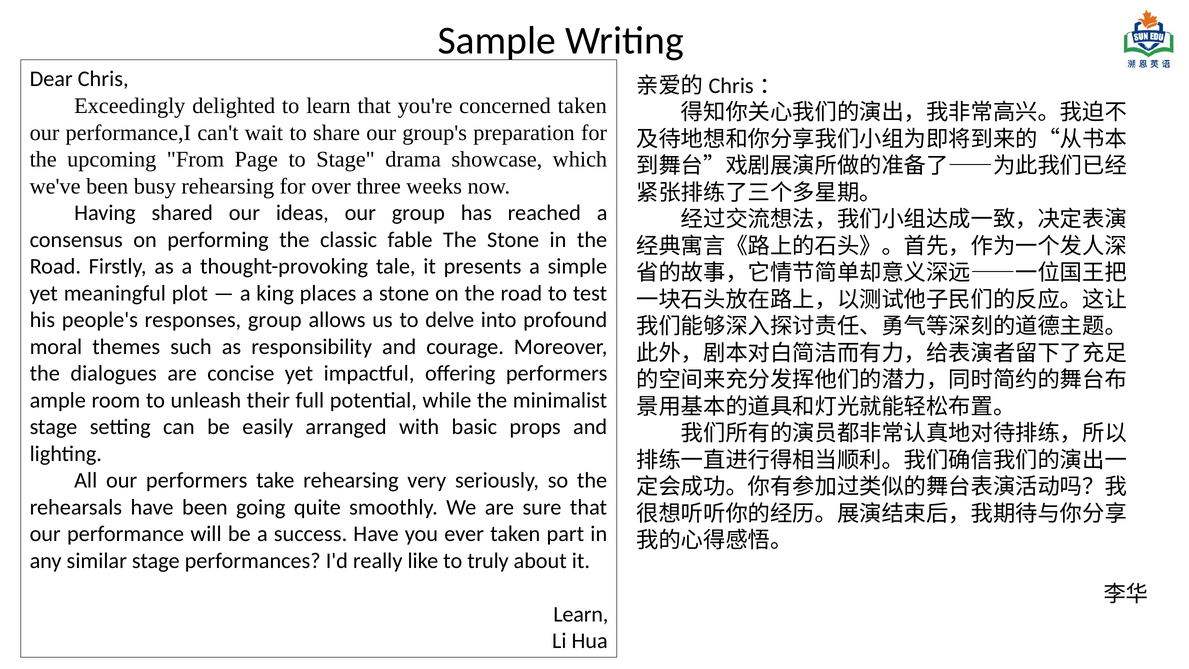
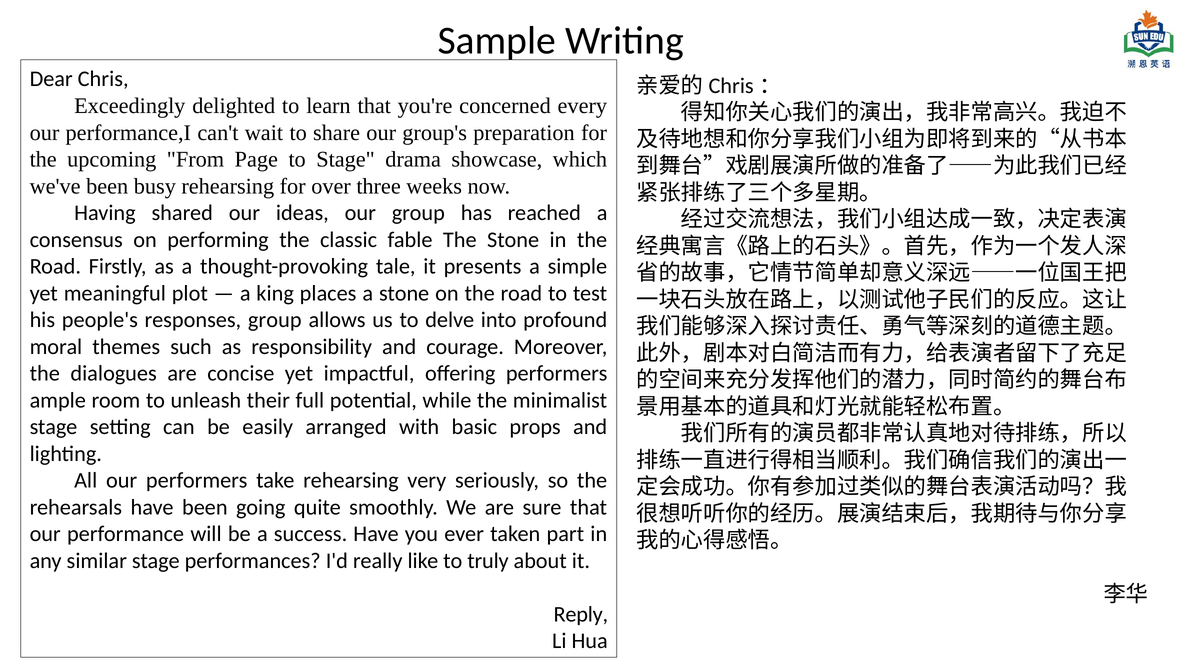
concerned taken: taken -> every
Learn at (581, 614): Learn -> Reply
